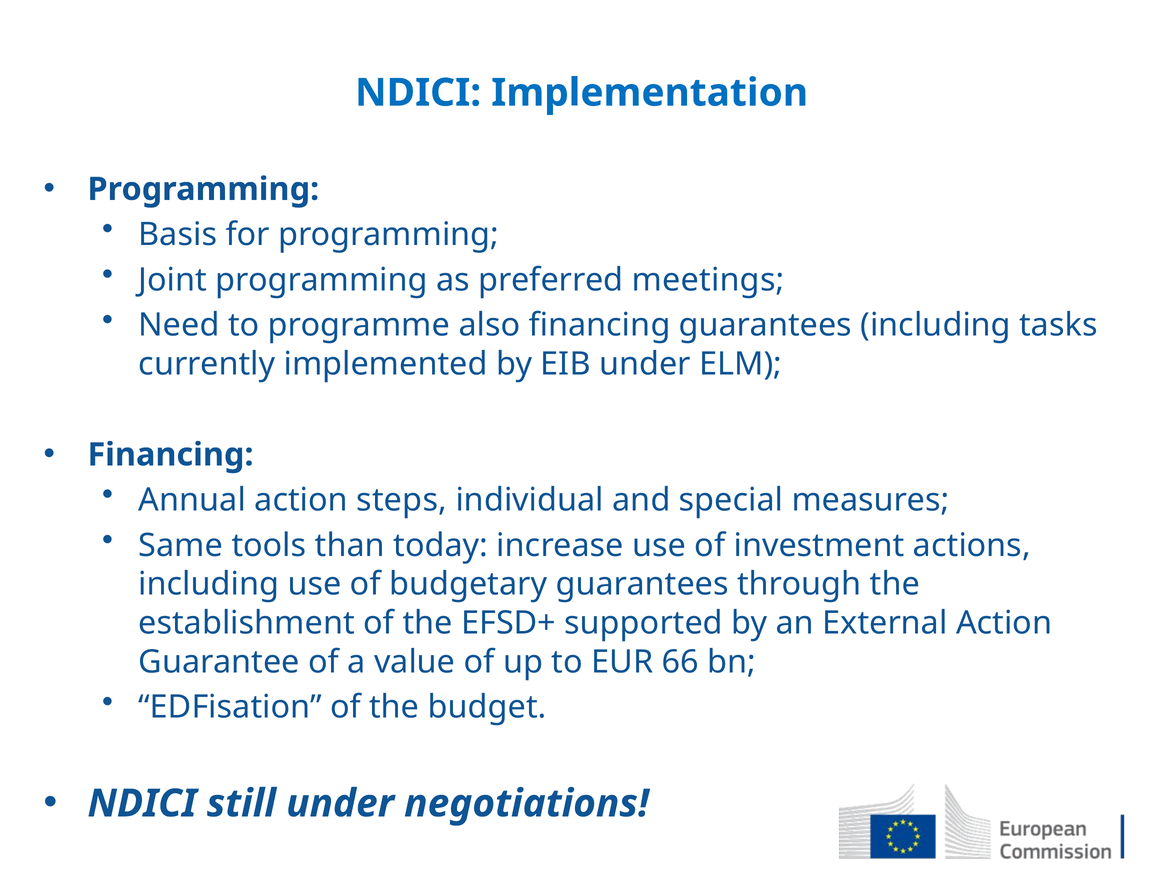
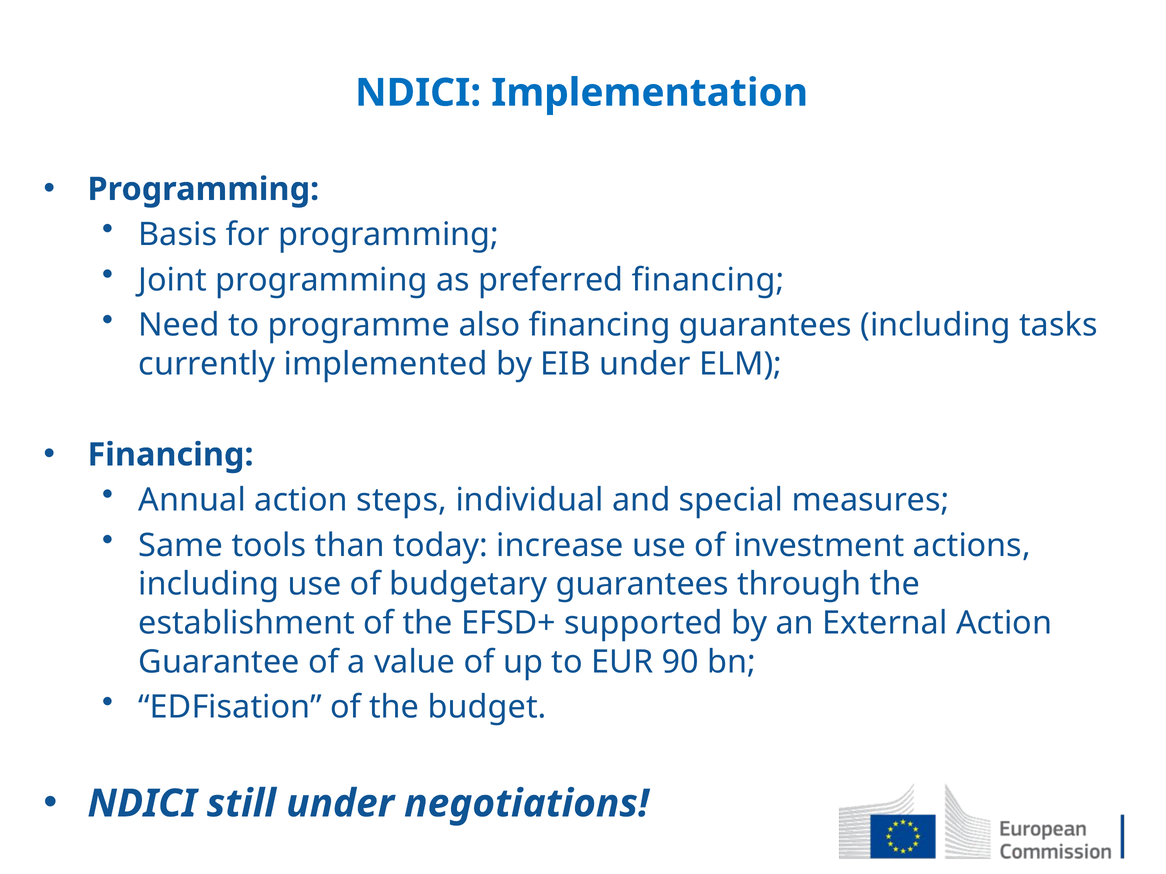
preferred meetings: meetings -> financing
66: 66 -> 90
